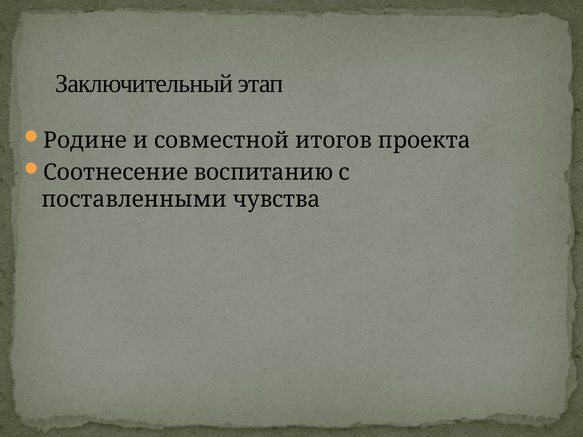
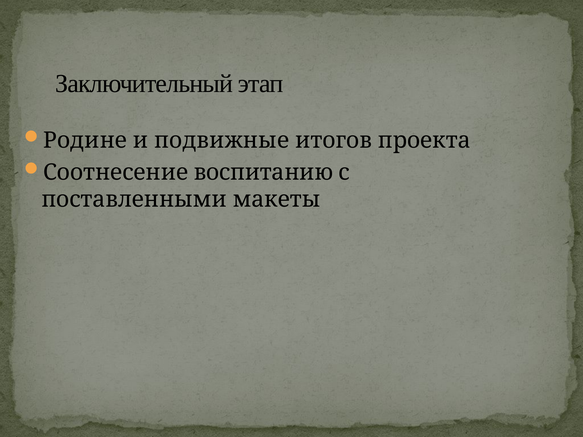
совместной: совместной -> подвижные
чувства: чувства -> макеты
